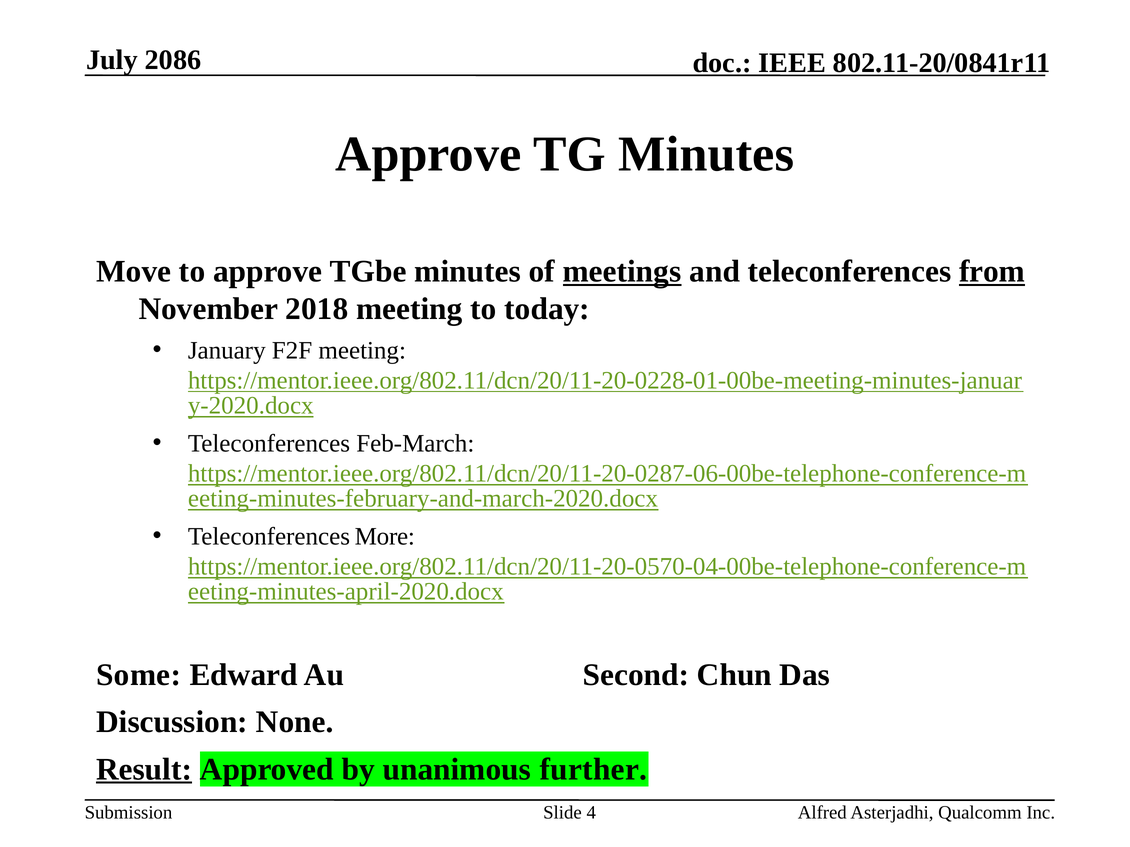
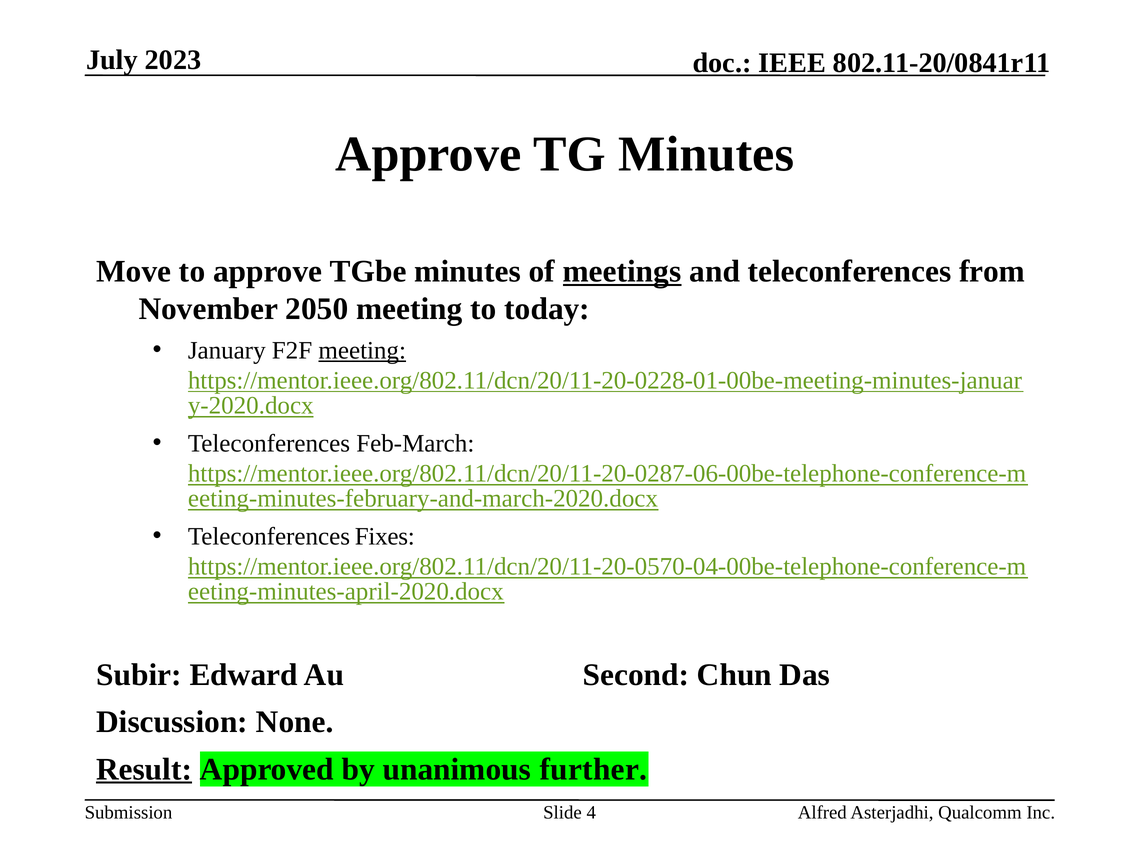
2086: 2086 -> 2023
from underline: present -> none
2018: 2018 -> 2050
meeting at (362, 351) underline: none -> present
More: More -> Fixes
Some: Some -> Subir
